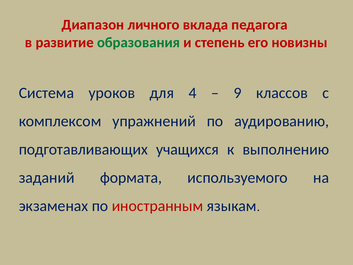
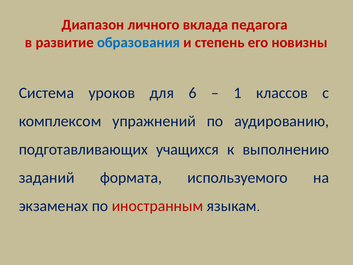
образования colour: green -> blue
4: 4 -> 6
9: 9 -> 1
